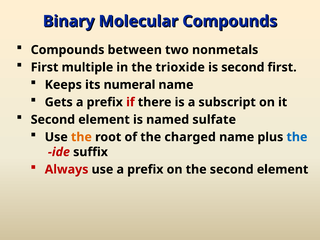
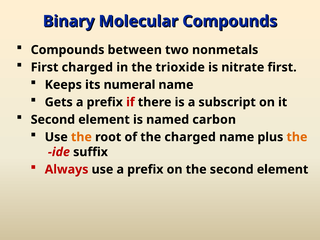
First multiple: multiple -> charged
is second: second -> nitrate
sulfate: sulfate -> carbon
the at (297, 137) colour: blue -> orange
